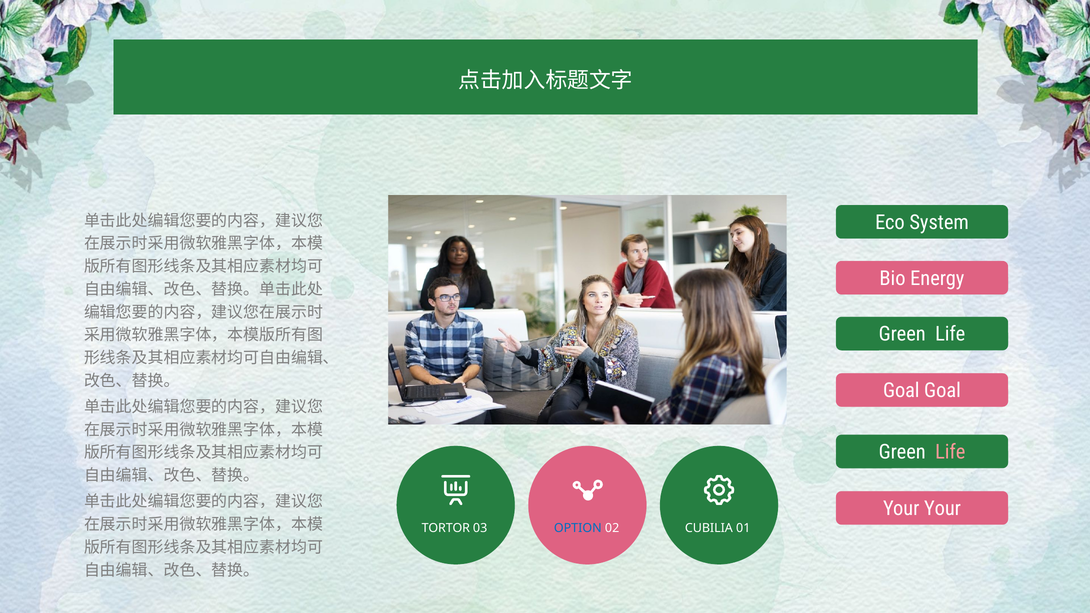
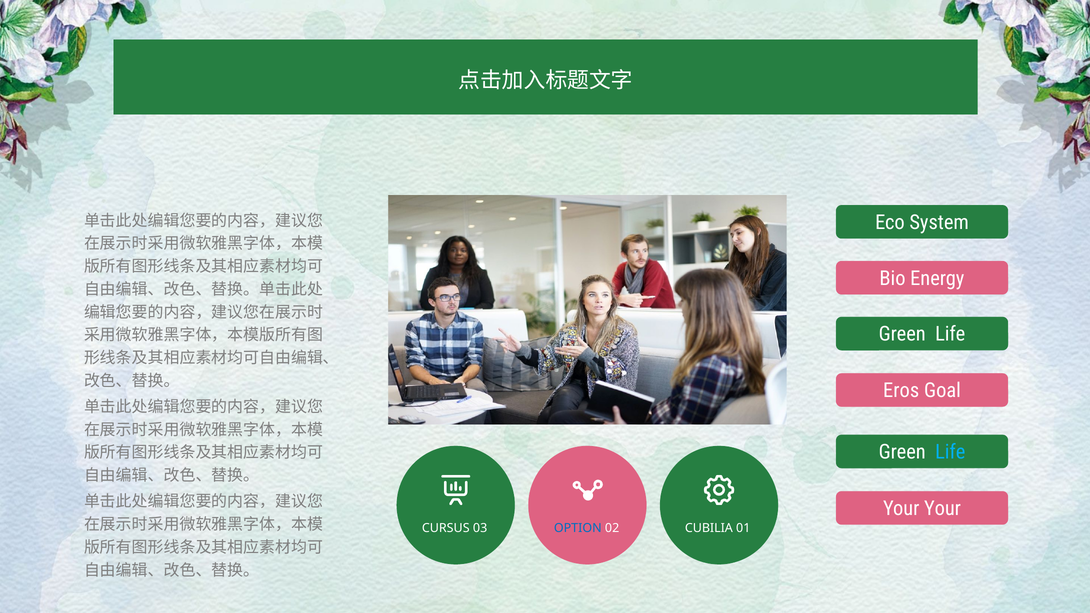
Goal at (901, 391): Goal -> Eros
Life at (950, 452) colour: pink -> light blue
TORTOR: TORTOR -> CURSUS
